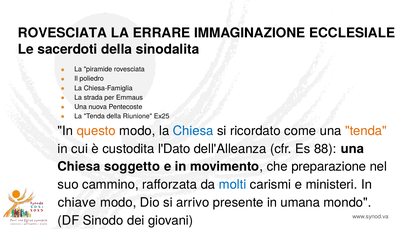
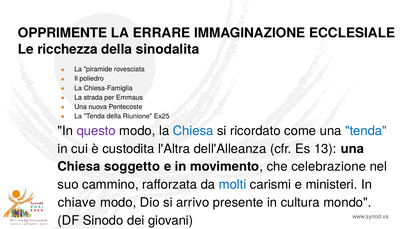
ROVESCIATA at (63, 33): ROVESCIATA -> OPPRIMENTE
sacerdoti: sacerdoti -> ricchezza
questo colour: orange -> purple
tenda at (366, 131) colour: orange -> blue
l'Dato: l'Dato -> l'Altra
88: 88 -> 13
preparazione: preparazione -> celebrazione
umana: umana -> cultura
